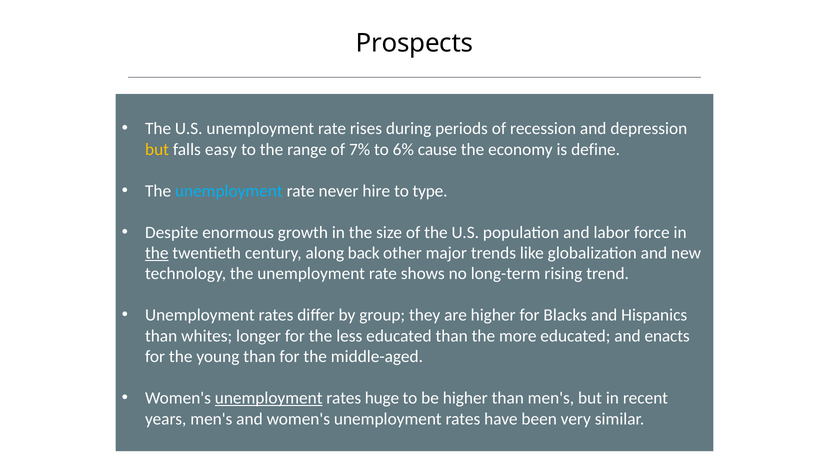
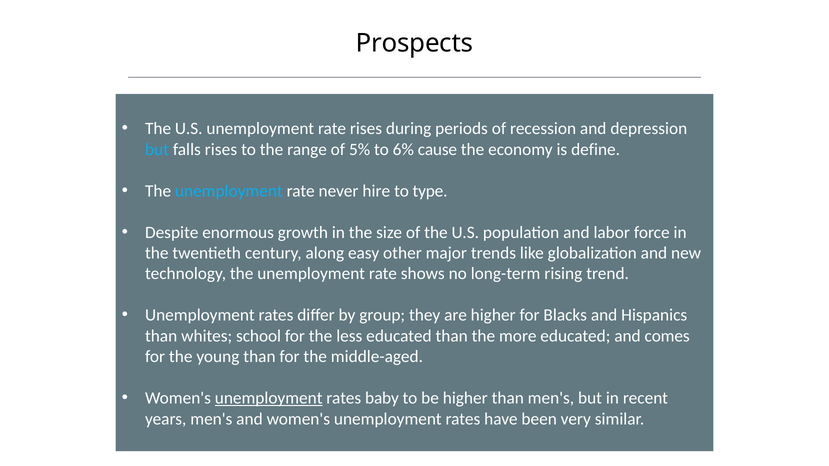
but at (157, 150) colour: yellow -> light blue
falls easy: easy -> rises
7%: 7% -> 5%
the at (157, 253) underline: present -> none
back: back -> easy
longer: longer -> school
enacts: enacts -> comes
huge: huge -> baby
